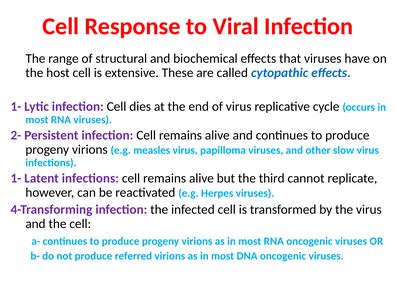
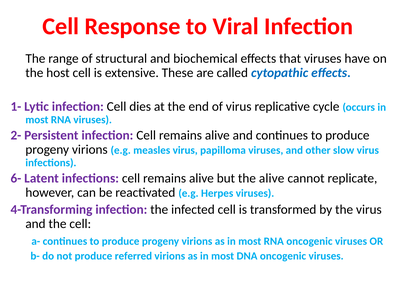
1- at (16, 178): 1- -> 6-
the third: third -> alive
